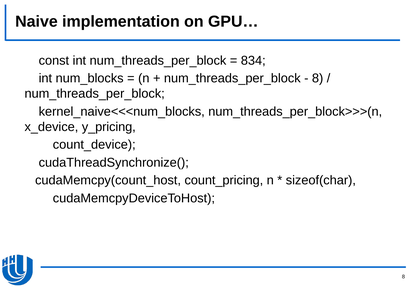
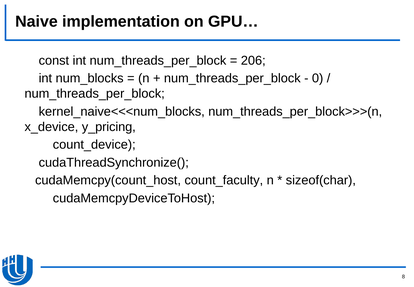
834: 834 -> 206
8 at (318, 78): 8 -> 0
count_pricing: count_pricing -> count_faculty
